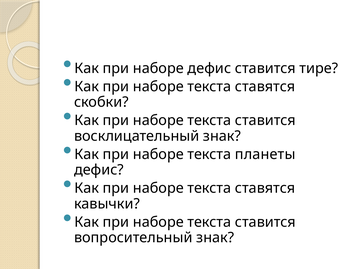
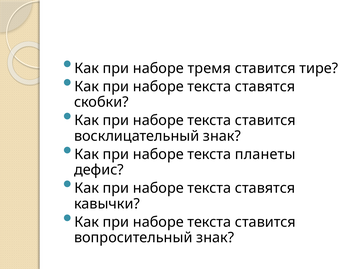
наборе дефис: дефис -> тремя
